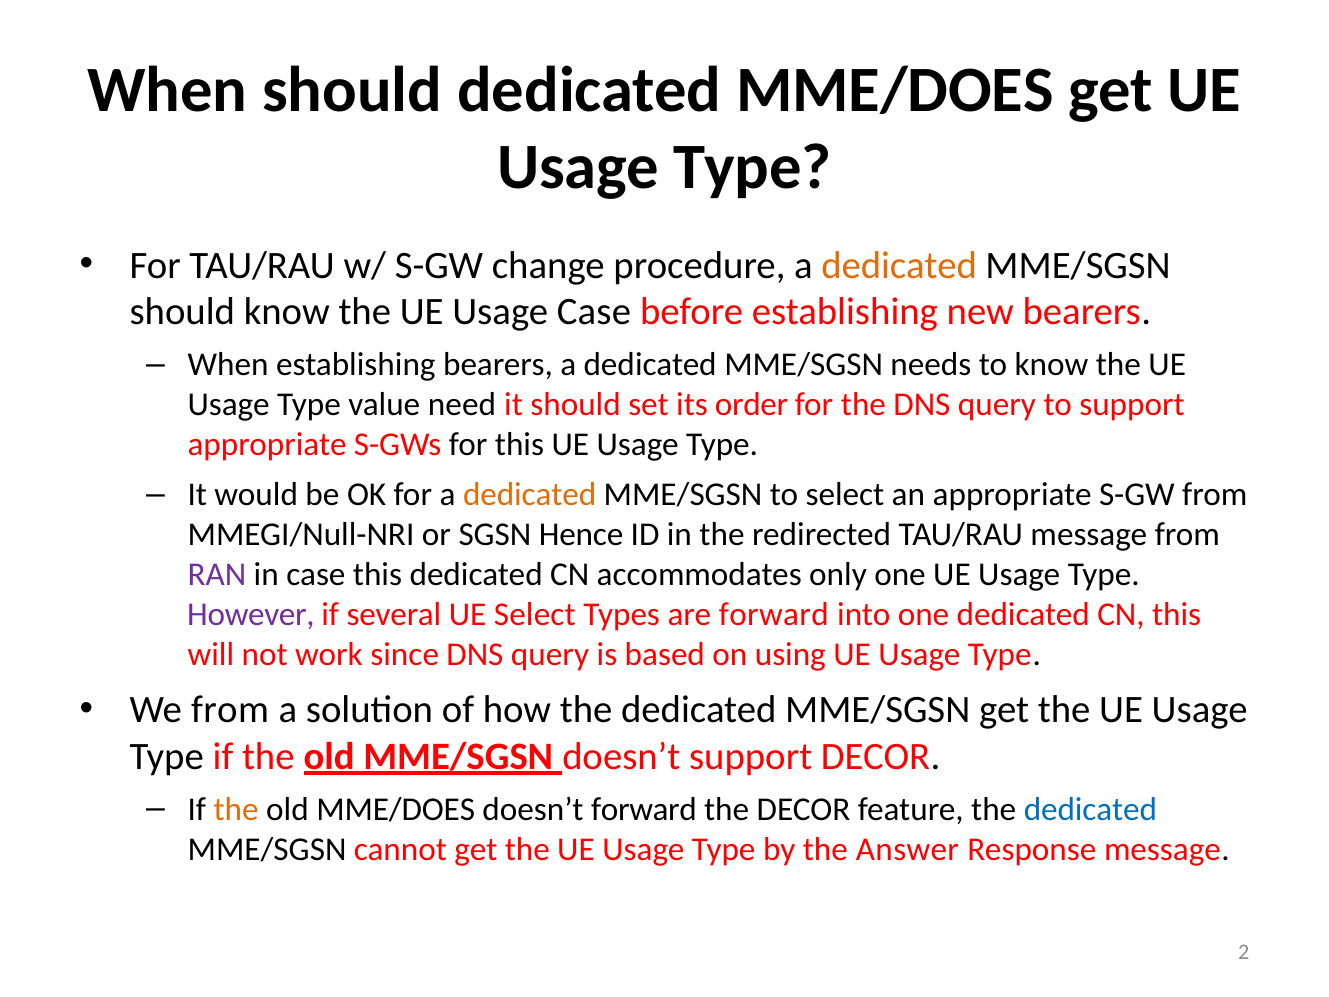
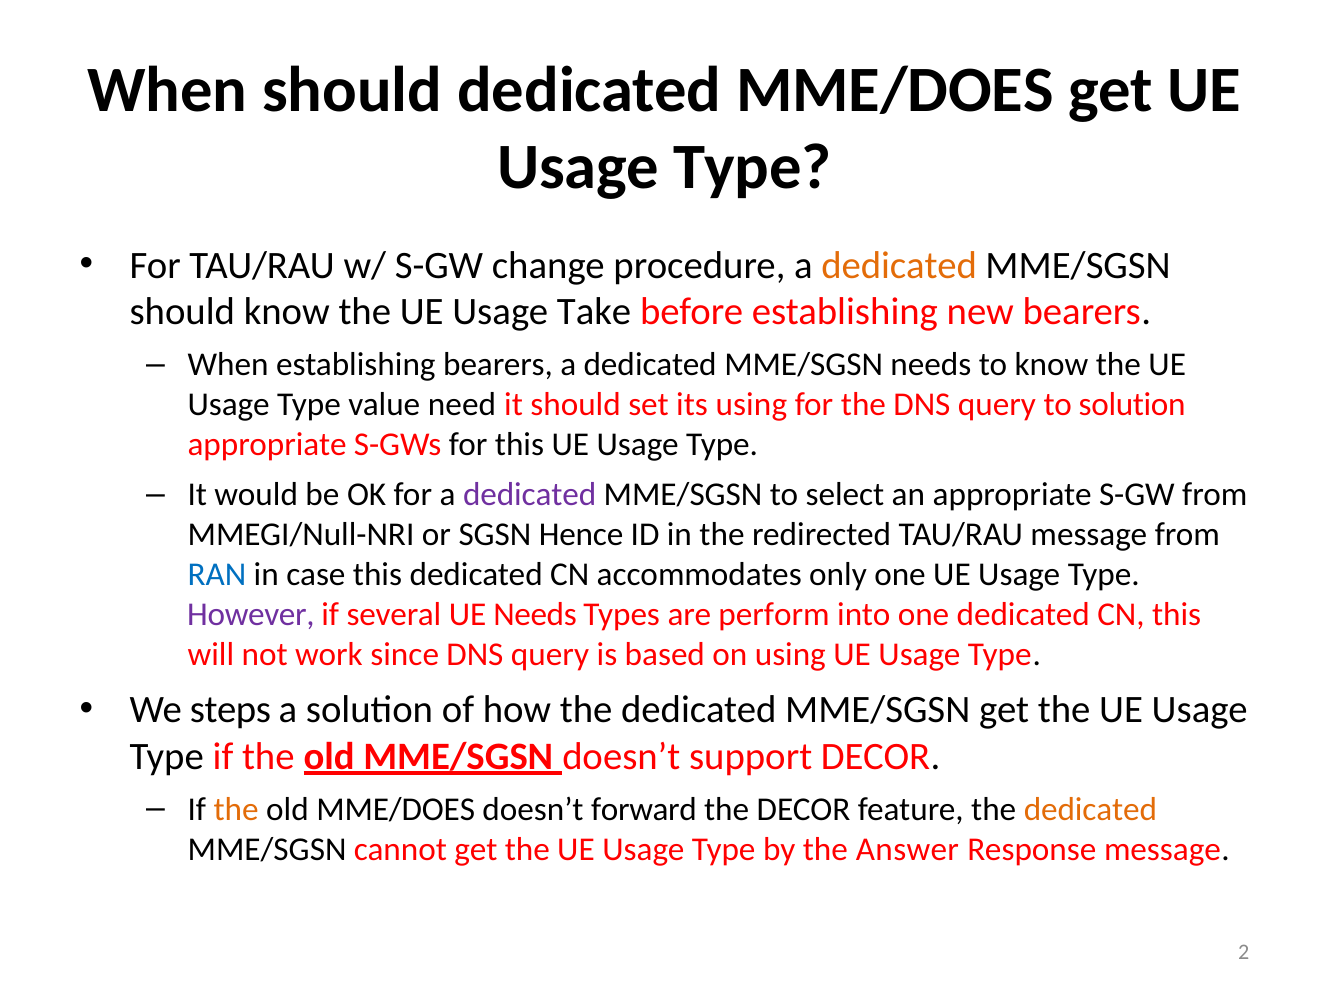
Usage Case: Case -> Take
its order: order -> using
to support: support -> solution
dedicated at (530, 495) colour: orange -> purple
RAN colour: purple -> blue
UE Select: Select -> Needs
are forward: forward -> perform
We from: from -> steps
dedicated at (1090, 809) colour: blue -> orange
